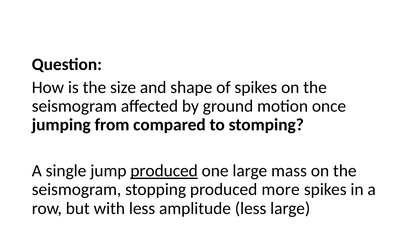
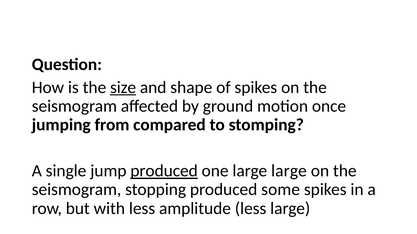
size underline: none -> present
large mass: mass -> large
more: more -> some
